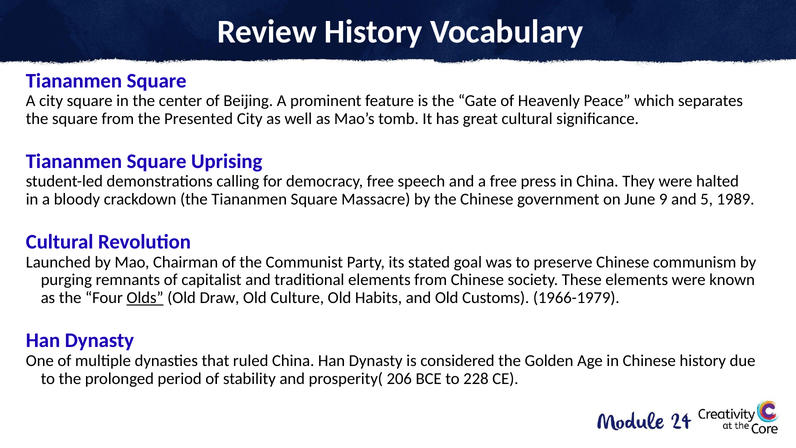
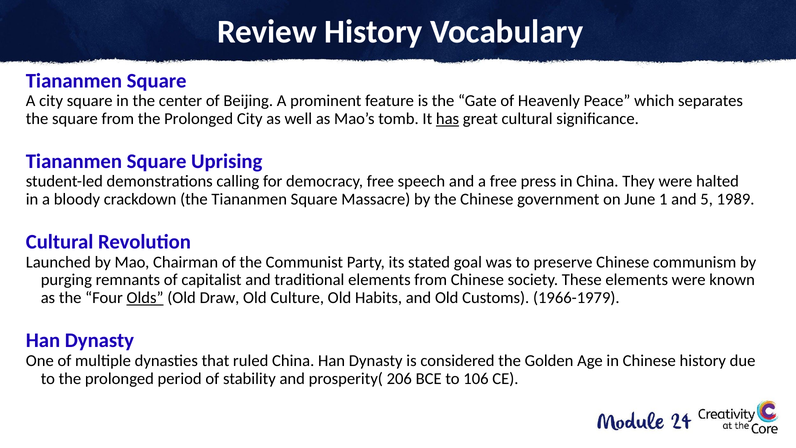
from the Presented: Presented -> Prolonged
has underline: none -> present
9: 9 -> 1
228: 228 -> 106
